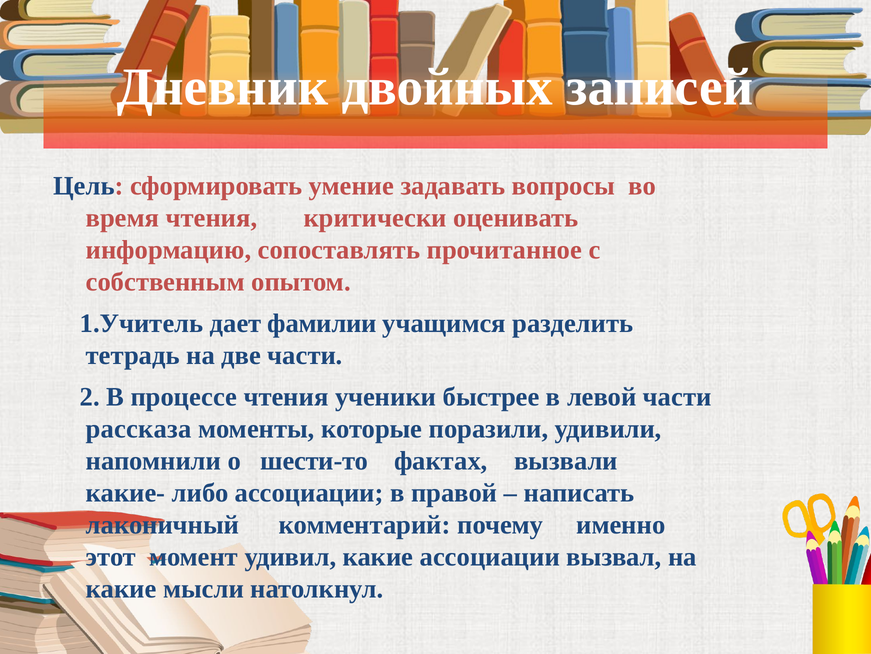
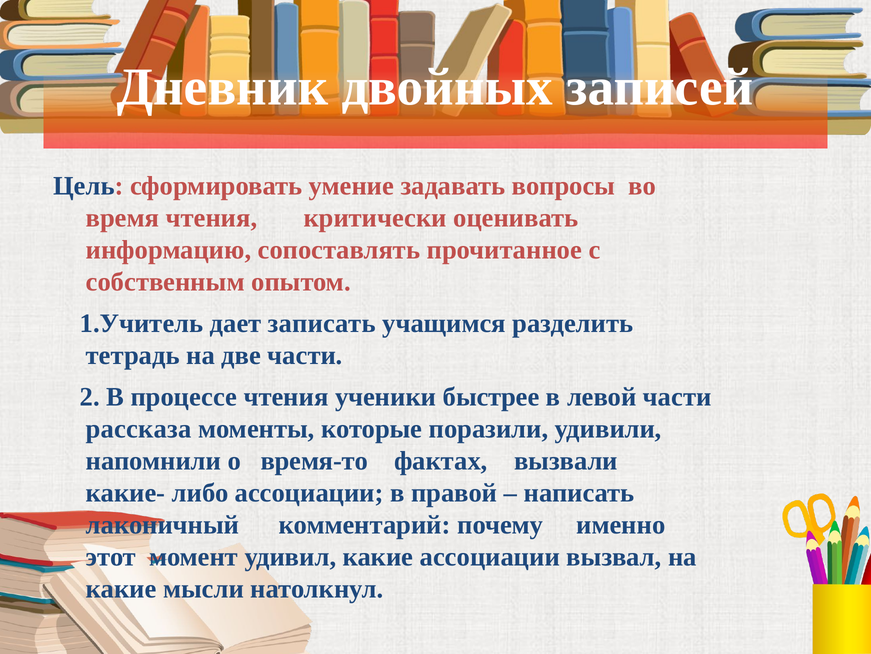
фамилии: фамилии -> записать
шести-то: шести-то -> время-то
